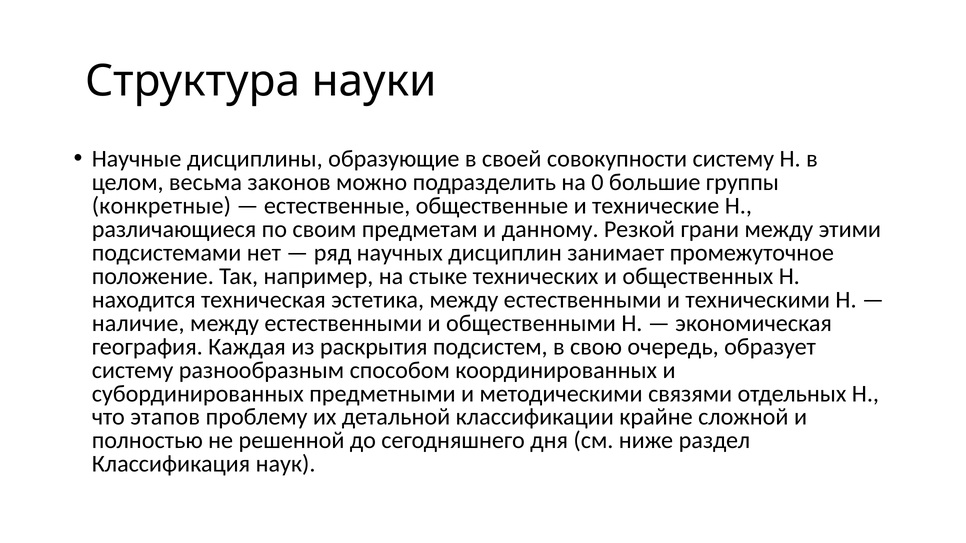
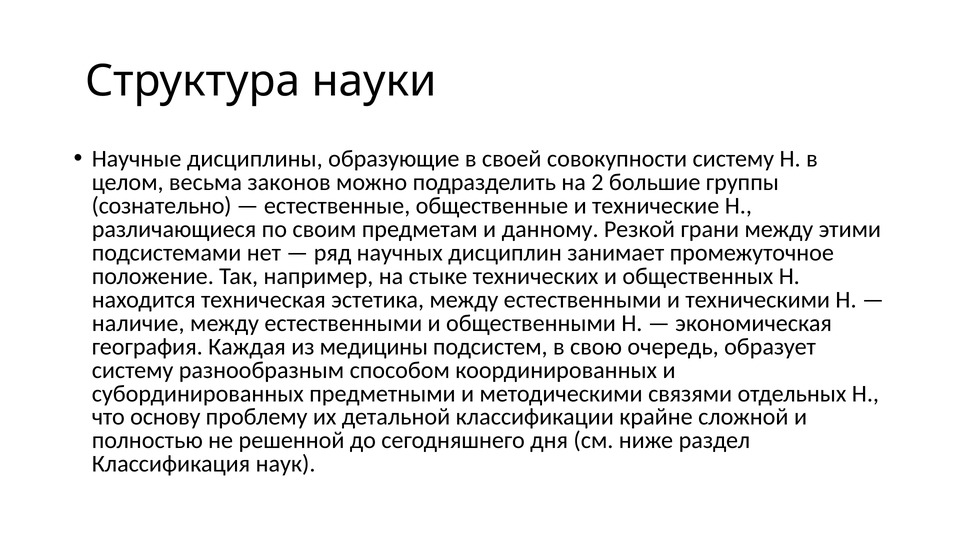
0: 0 -> 2
конкретные: конкретные -> сознательно
раскрытия: раскрытия -> медицины
этапов: этапов -> основу
